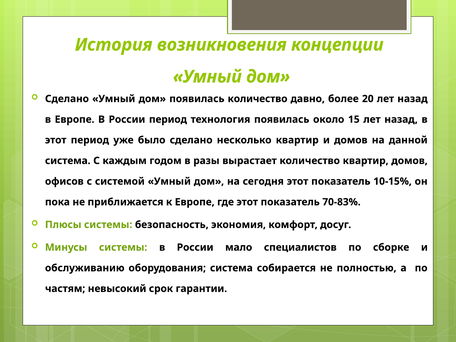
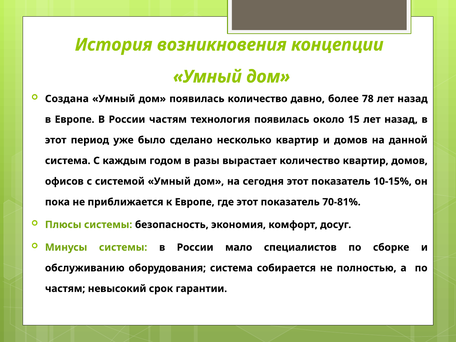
Сделано at (67, 99): Сделано -> Создана
20: 20 -> 78
России период: период -> частям
70-83%: 70-83% -> 70-81%
